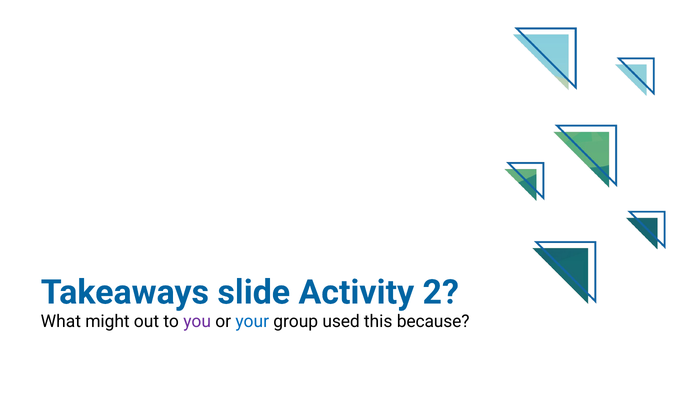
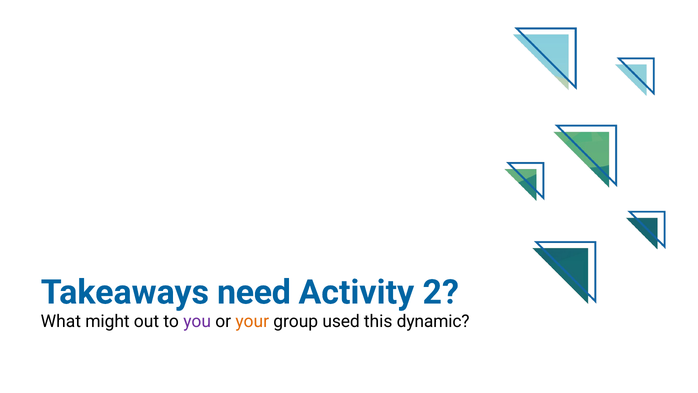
slide: slide -> need
your colour: blue -> orange
because: because -> dynamic
